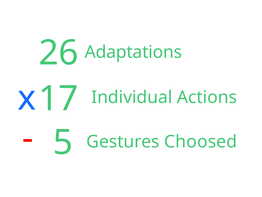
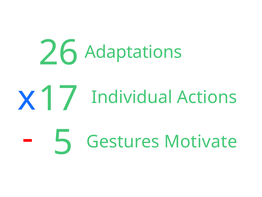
Choosed: Choosed -> Motivate
